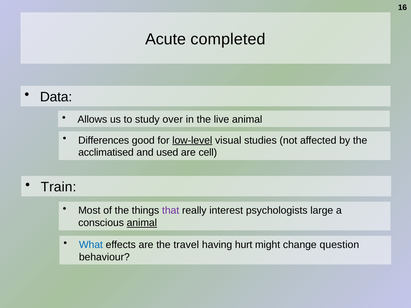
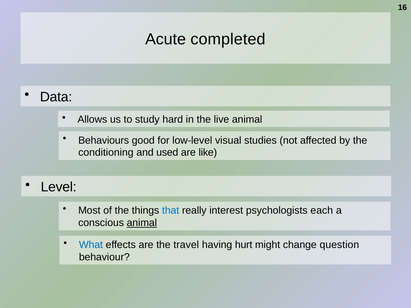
over: over -> hard
Differences: Differences -> Behaviours
low-level underline: present -> none
acclimatised: acclimatised -> conditioning
cell: cell -> like
Train: Train -> Level
that colour: purple -> blue
large: large -> each
